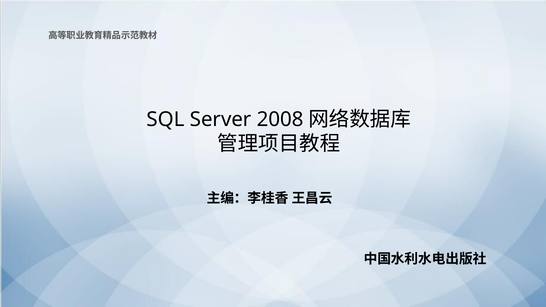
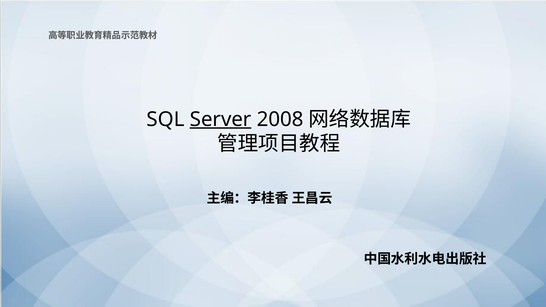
Server underline: none -> present
